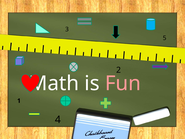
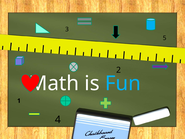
Fun colour: pink -> light blue
